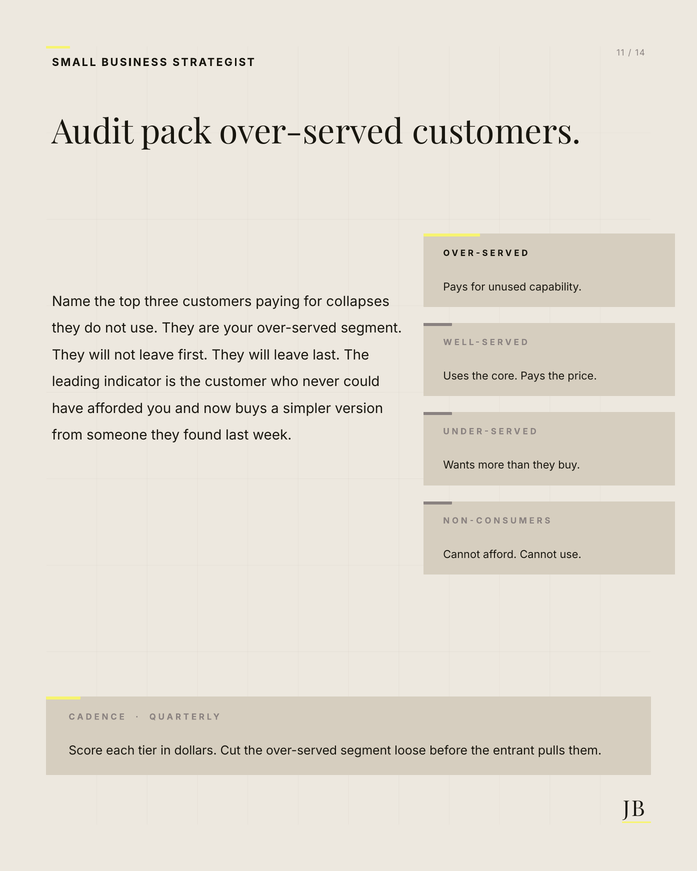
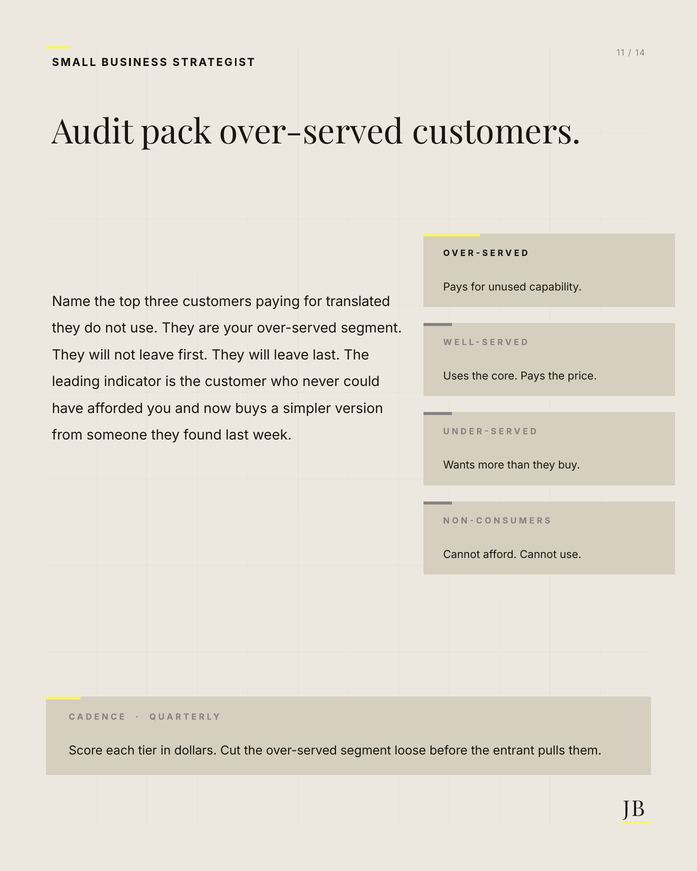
collapses: collapses -> translated
